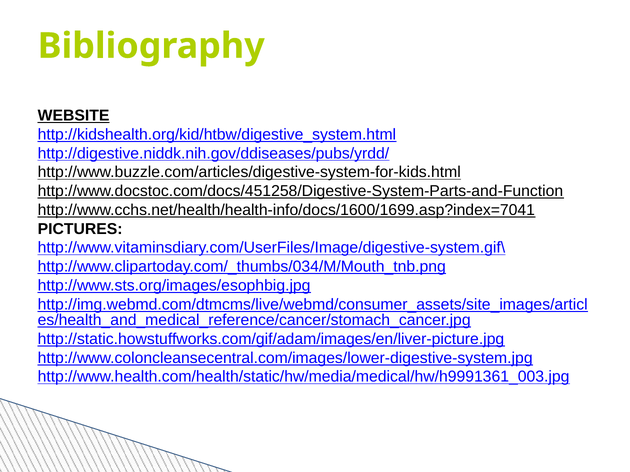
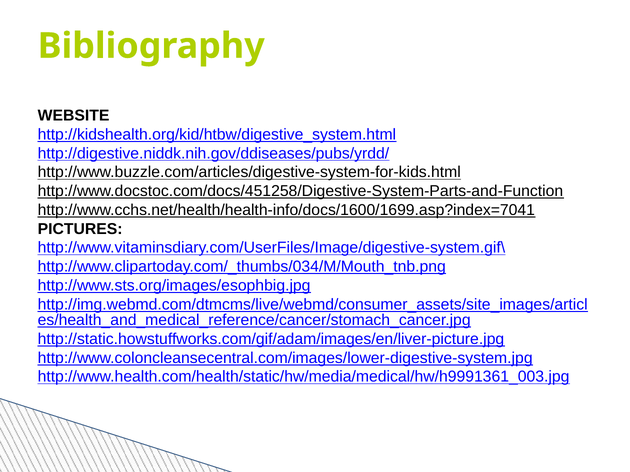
WEBSITE underline: present -> none
